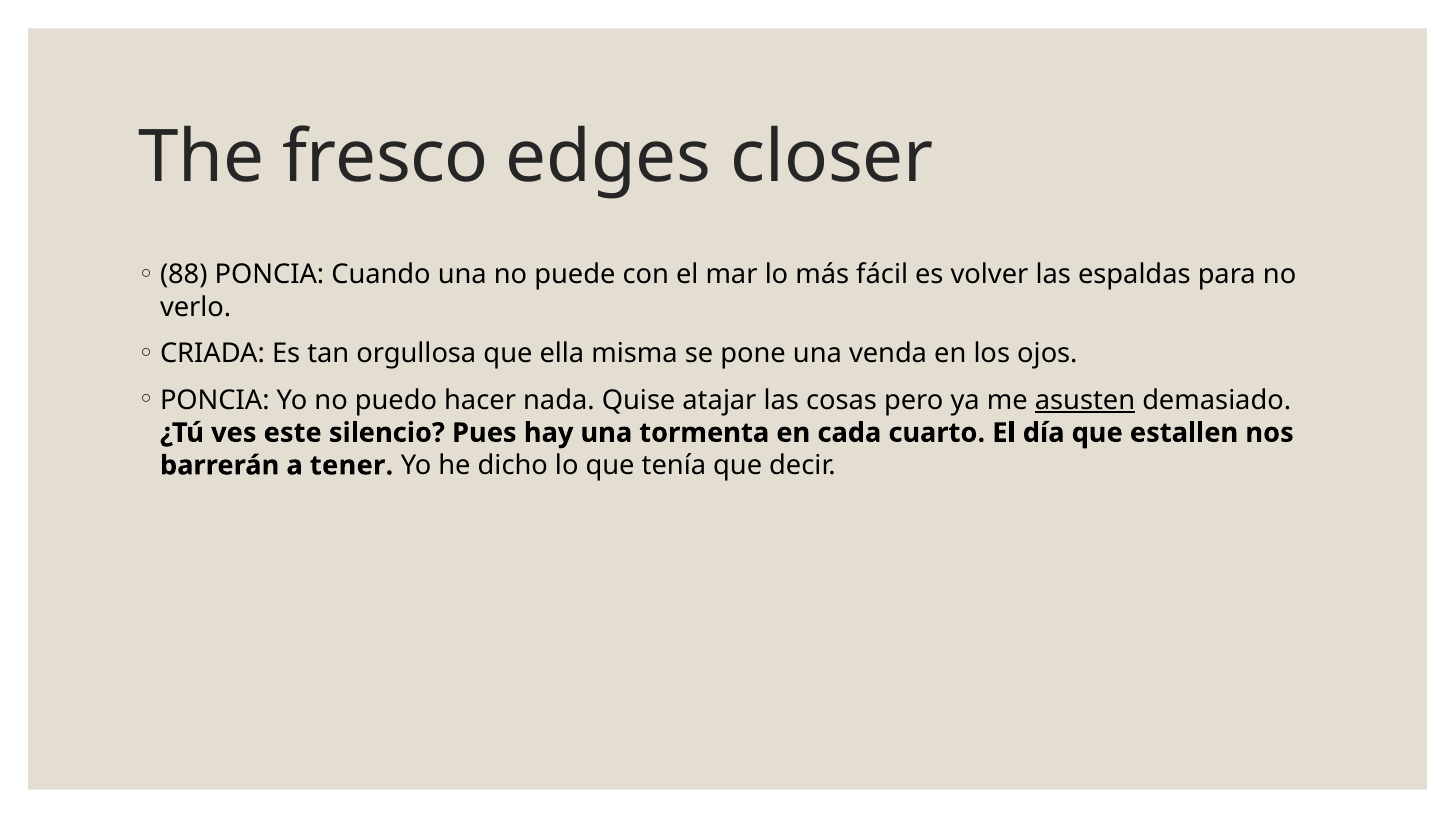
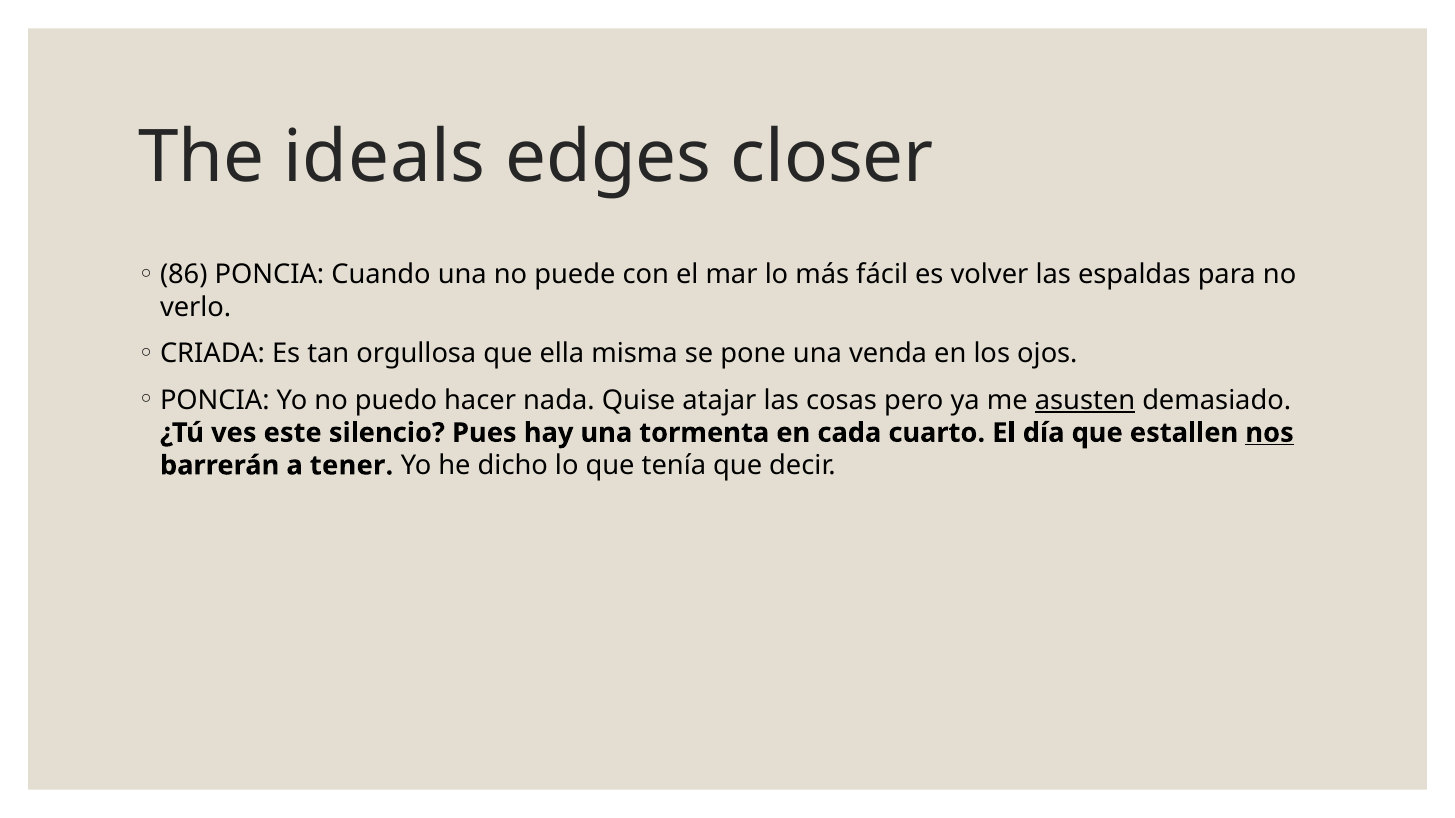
fresco: fresco -> ideals
88: 88 -> 86
nos underline: none -> present
